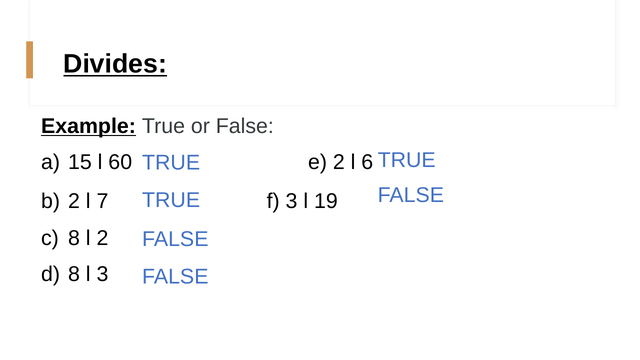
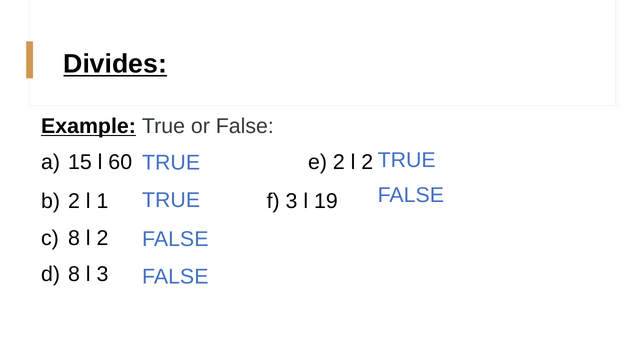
2 l 6: 6 -> 2
7: 7 -> 1
